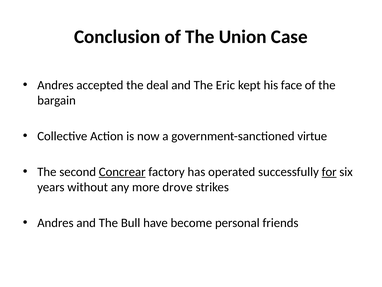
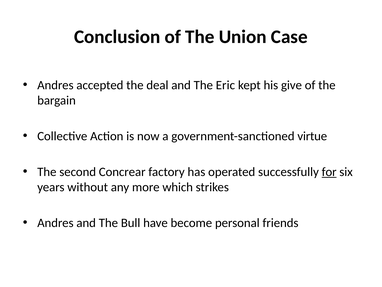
face: face -> give
Concrear underline: present -> none
drove: drove -> which
